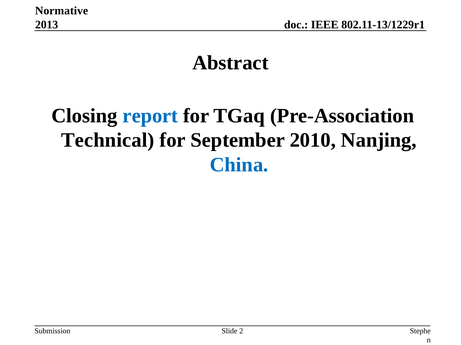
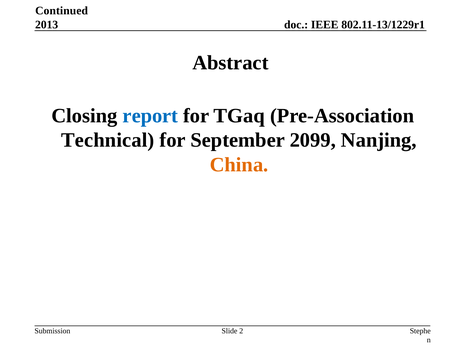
Normative: Normative -> Continued
2010: 2010 -> 2099
China colour: blue -> orange
